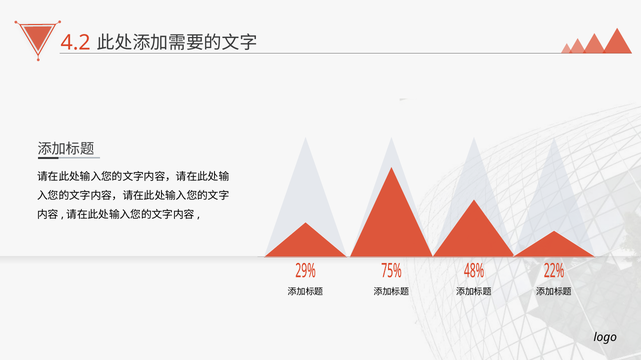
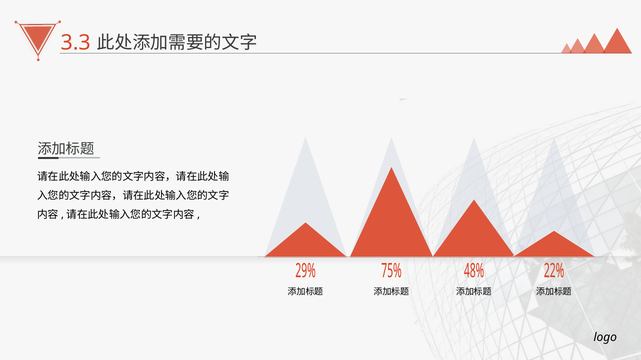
4.2: 4.2 -> 3.3
